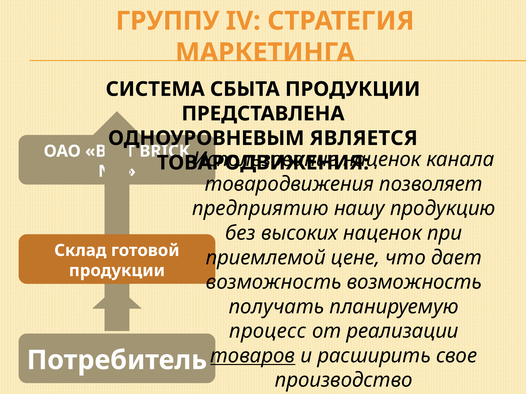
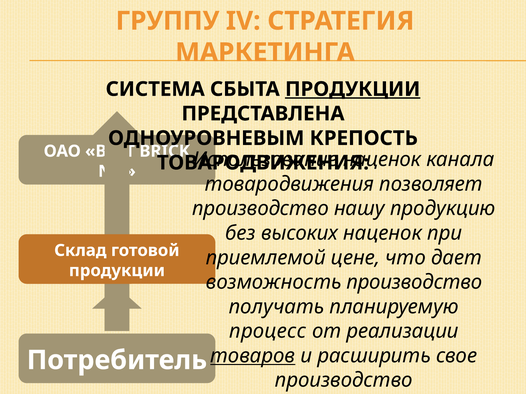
ПРОДУКЦИИ at (353, 89) underline: none -> present
ЯВЛЯЕТСЯ: ЯВЛЯЕТСЯ -> КРЕПОСТЬ
предприятию at (260, 209): предприятию -> производство
возможность возможность: возможность -> производство
